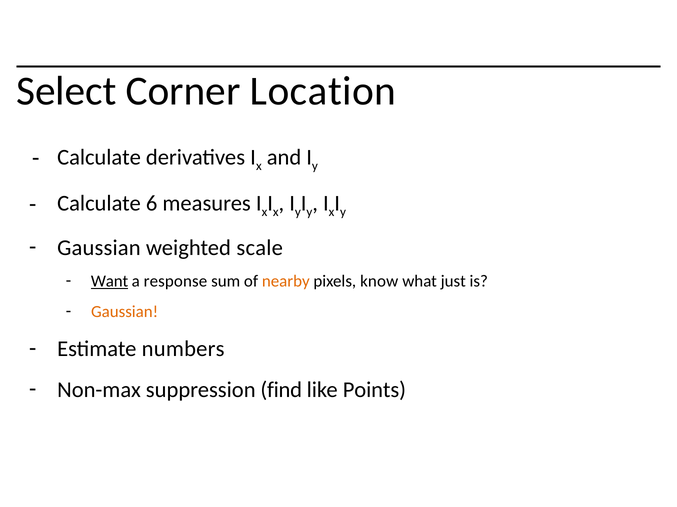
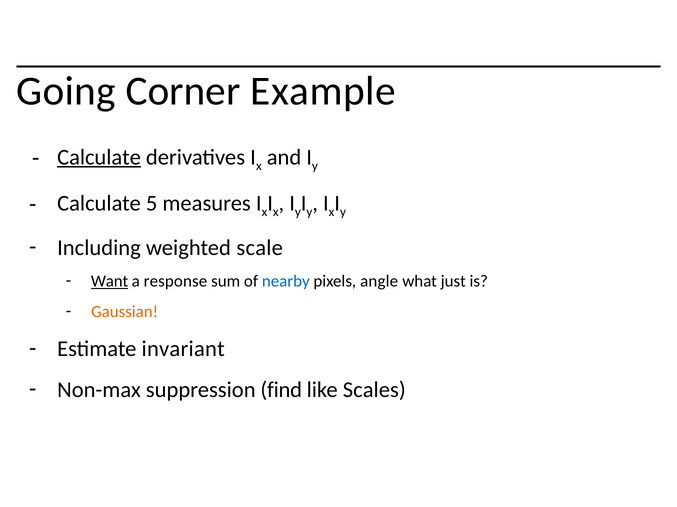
Select: Select -> Going
Location: Location -> Example
Calculate at (99, 157) underline: none -> present
6: 6 -> 5
Gaussian at (99, 248): Gaussian -> Including
nearby colour: orange -> blue
know: know -> angle
numbers: numbers -> invariant
Points: Points -> Scales
